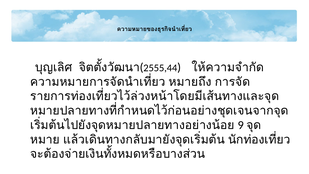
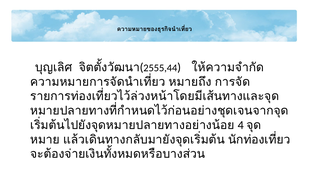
9: 9 -> 4
